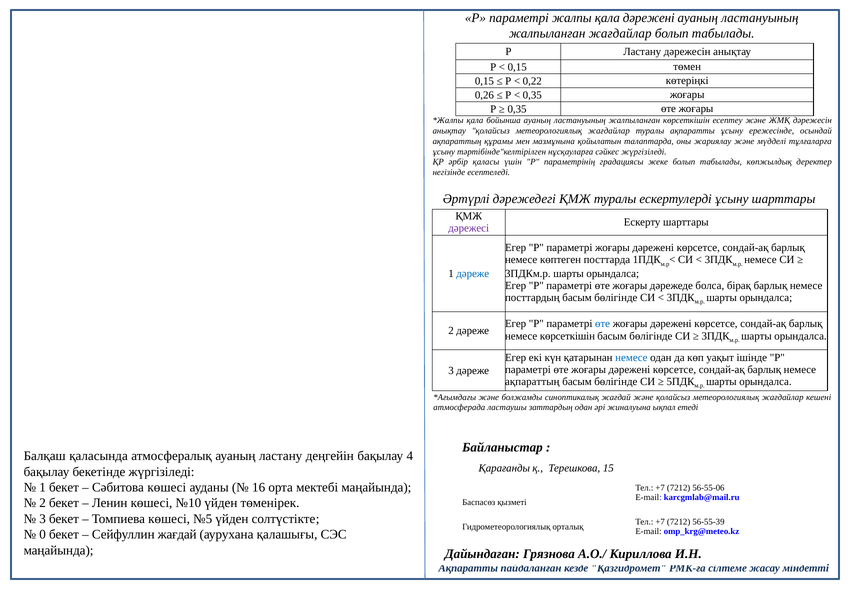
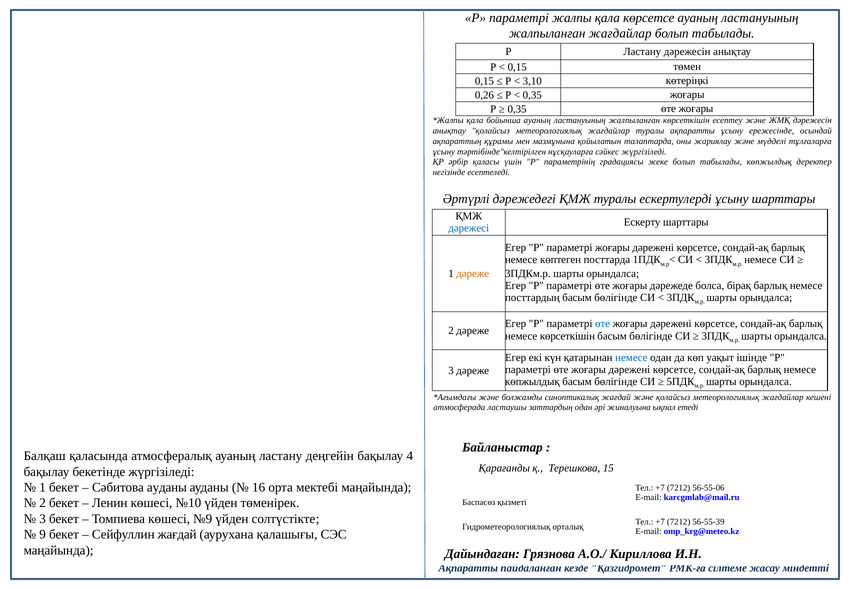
қала дәрежені: дәрежені -> көрсетсе
0,22: 0,22 -> 3,10
дәрежесі colour: purple -> blue
дәреже at (473, 273) colour: blue -> orange
ақпараттың at (532, 381): ақпараттың -> көпжылдық
Сәбитова көшесі: көшесі -> ауданы
№5: №5 -> №9
0: 0 -> 9
